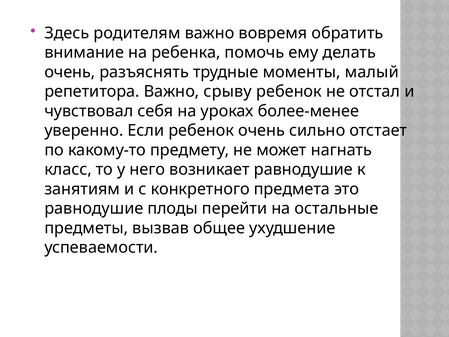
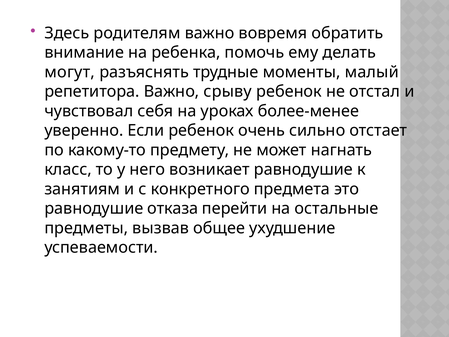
очень at (70, 72): очень -> могут
плоды: плоды -> отказа
